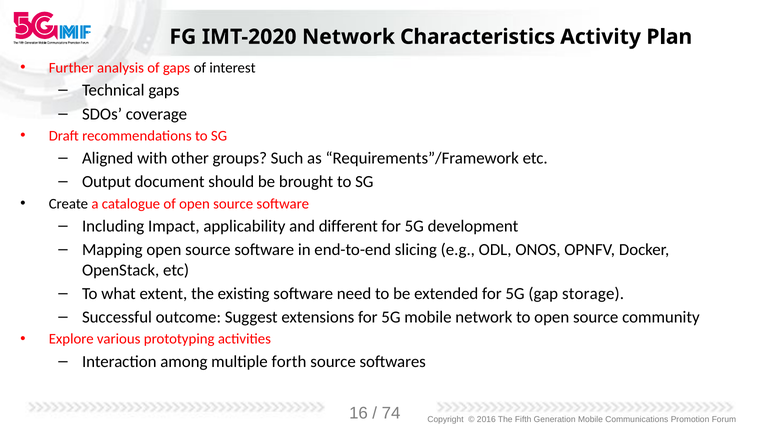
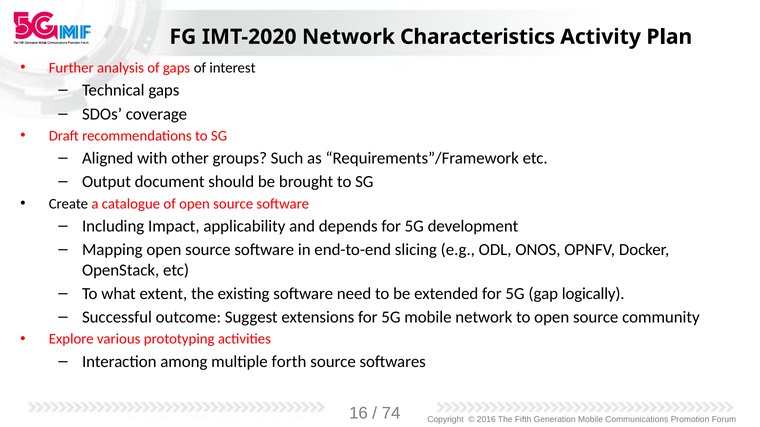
different: different -> depends
storage: storage -> logically
